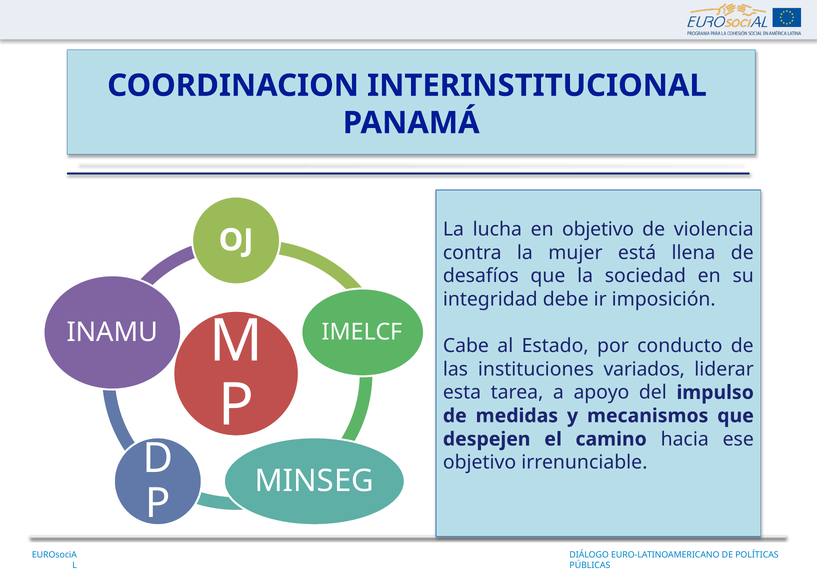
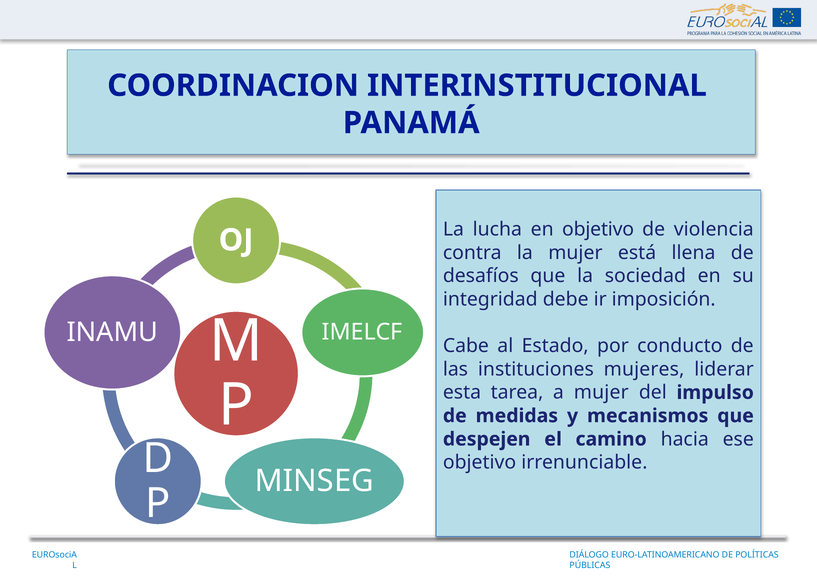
variados: variados -> mujeres
a apoyo: apoyo -> mujer
